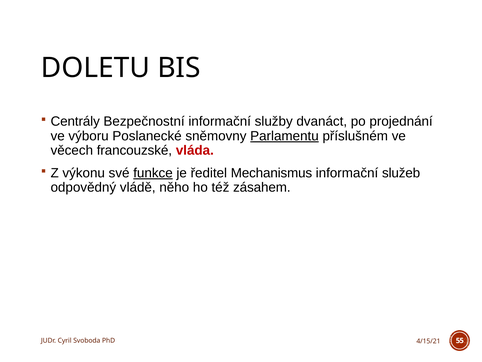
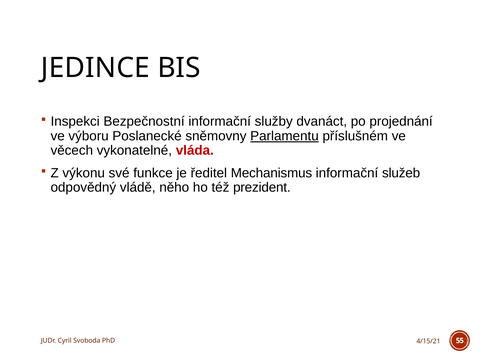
DOLETU: DOLETU -> JEDINCE
Centrály: Centrály -> Inspekci
francouzské: francouzské -> vykonatelné
funkce underline: present -> none
zásahem: zásahem -> prezident
